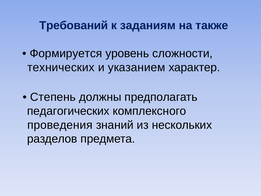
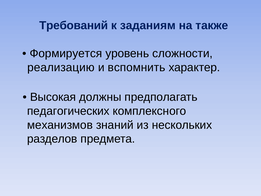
технических: технических -> реализацию
указанием: указанием -> вспомнить
Степень: Степень -> Высокая
проведения: проведения -> механизмов
